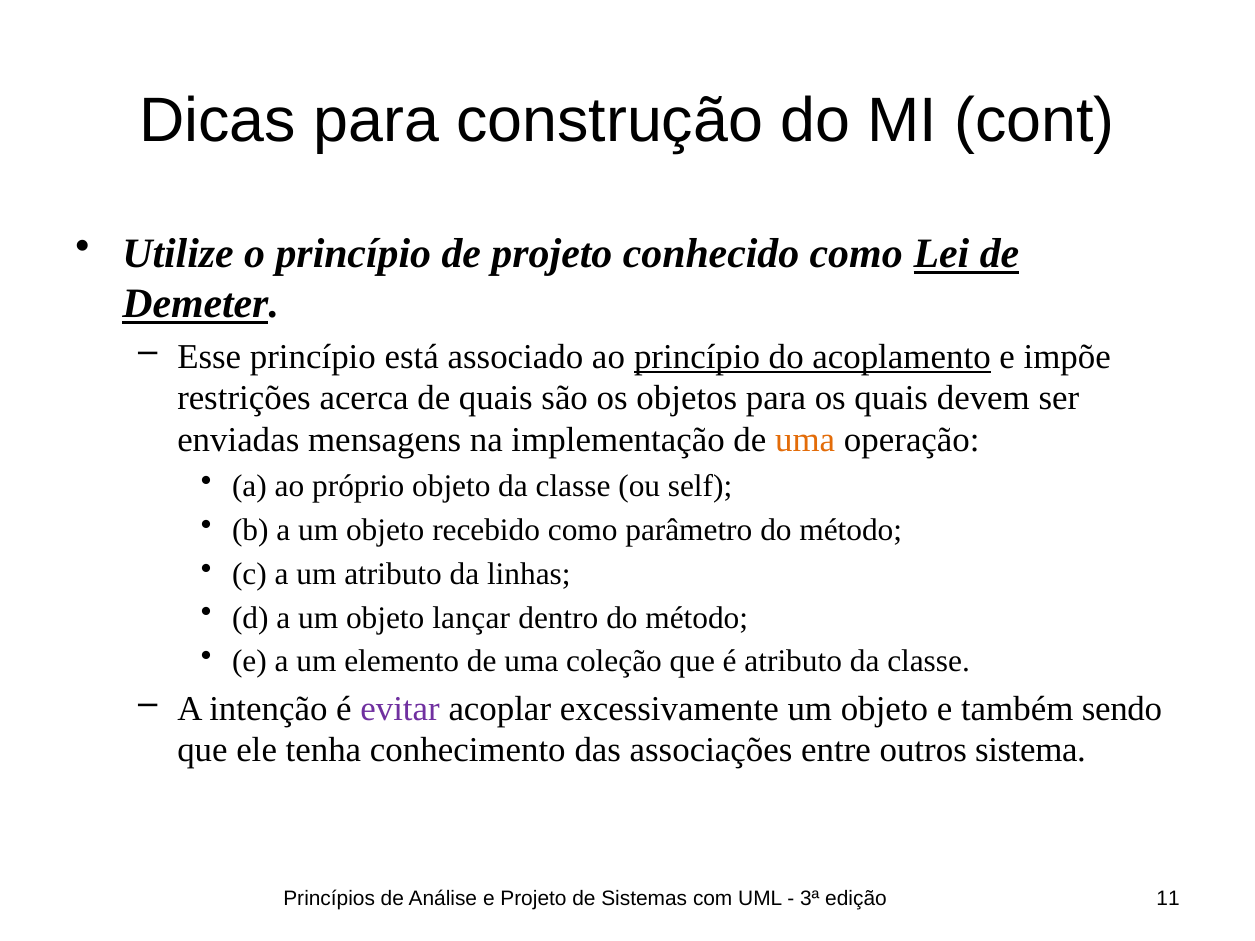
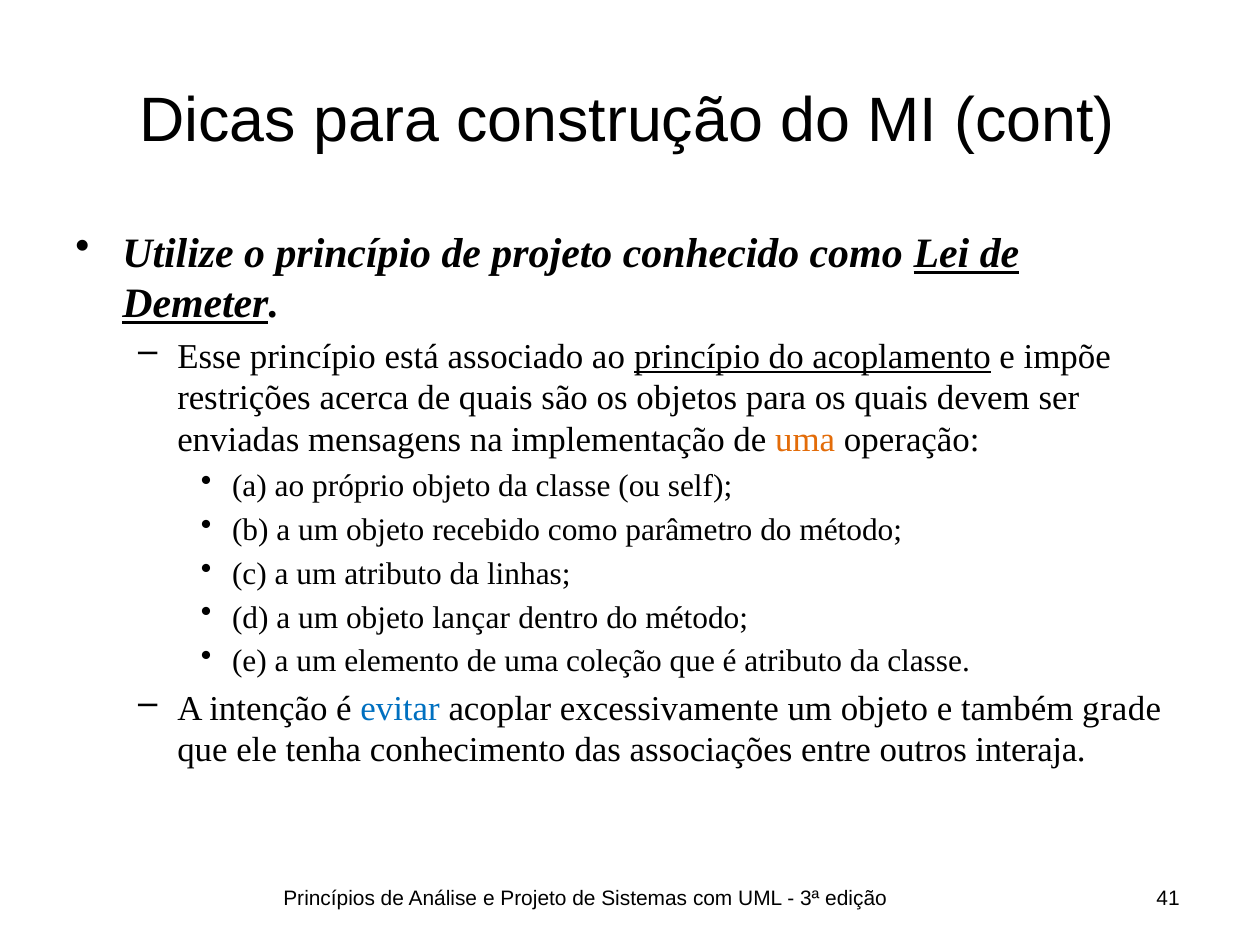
evitar colour: purple -> blue
sendo: sendo -> grade
sistema: sistema -> interaja
11: 11 -> 41
